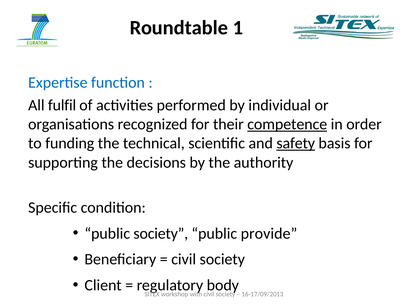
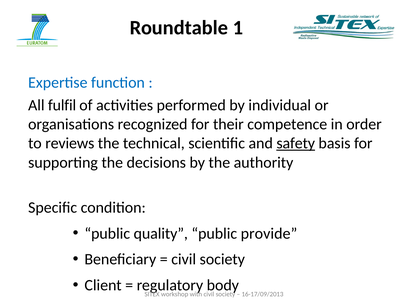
competence underline: present -> none
funding: funding -> reviews
public society: society -> quality
